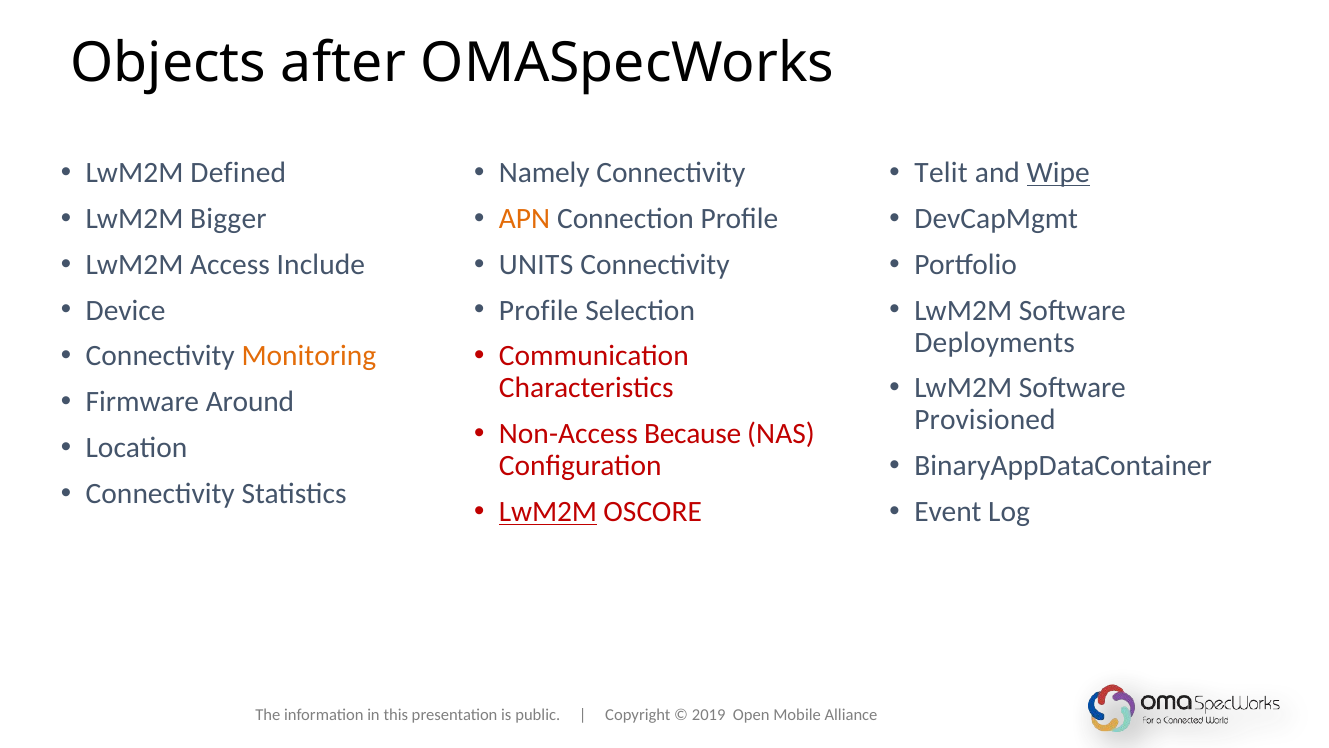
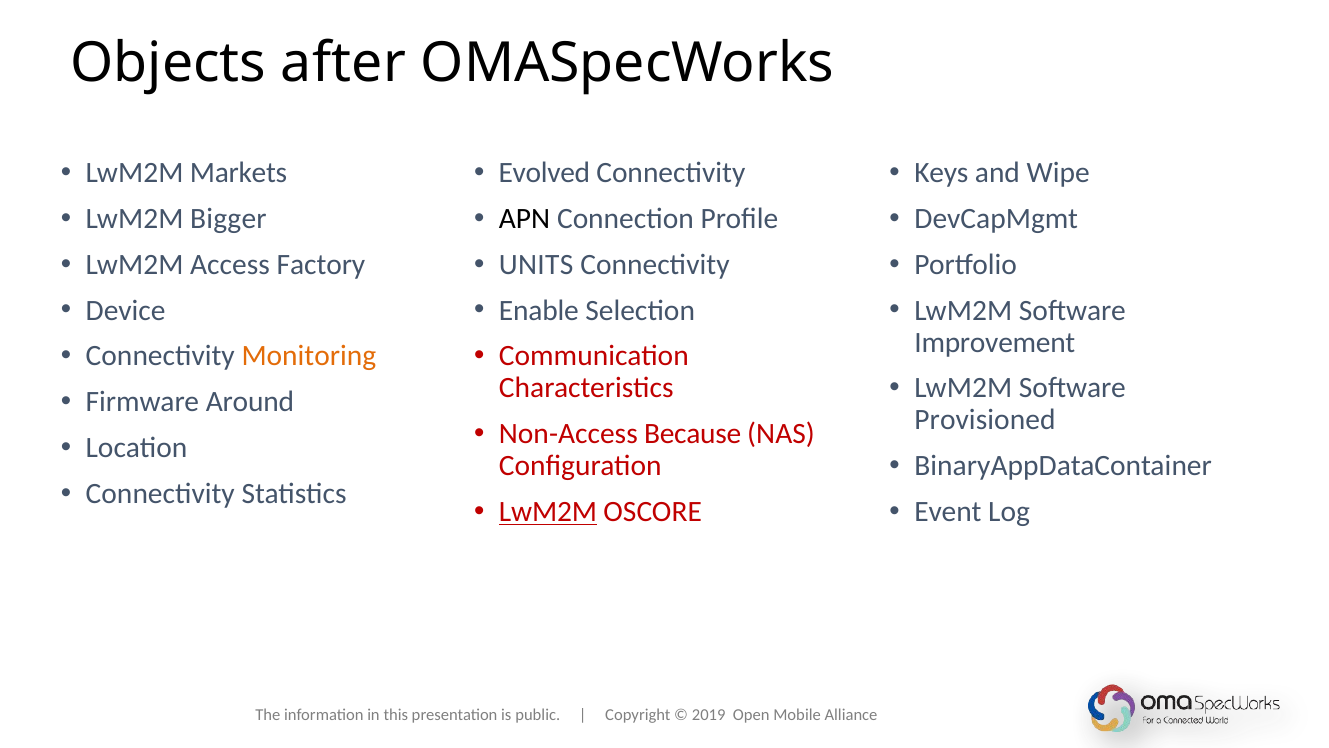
Defined: Defined -> Markets
Namely: Namely -> Evolved
Telit: Telit -> Keys
Wipe underline: present -> none
APN colour: orange -> black
Include: Include -> Factory
Profile at (539, 310): Profile -> Enable
Deployments: Deployments -> Improvement
